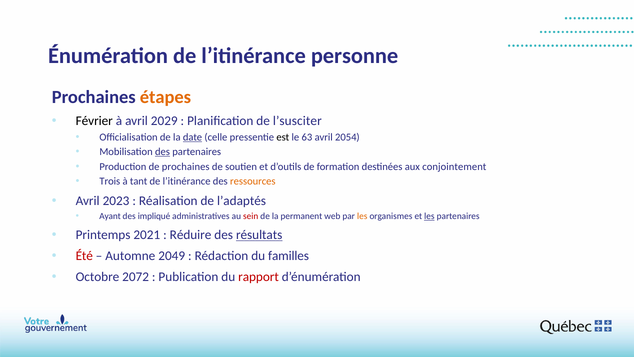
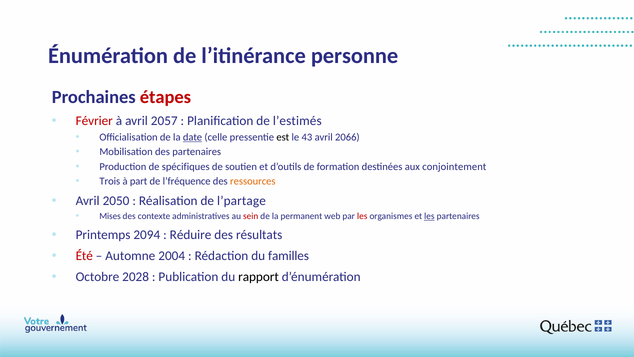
étapes colour: orange -> red
Février colour: black -> red
2029: 2029 -> 2057
l’susciter: l’susciter -> l’estimés
63: 63 -> 43
2054: 2054 -> 2066
des at (163, 152) underline: present -> none
de prochaines: prochaines -> spécifiques
tant: tant -> part
l’itinérance at (187, 181): l’itinérance -> l’fréquence
2023: 2023 -> 2050
l’adaptés: l’adaptés -> l’partage
Ayant: Ayant -> Mises
impliqué: impliqué -> contexte
les at (362, 216) colour: orange -> red
2021: 2021 -> 2094
résultats underline: present -> none
2049: 2049 -> 2004
2072: 2072 -> 2028
rapport colour: red -> black
